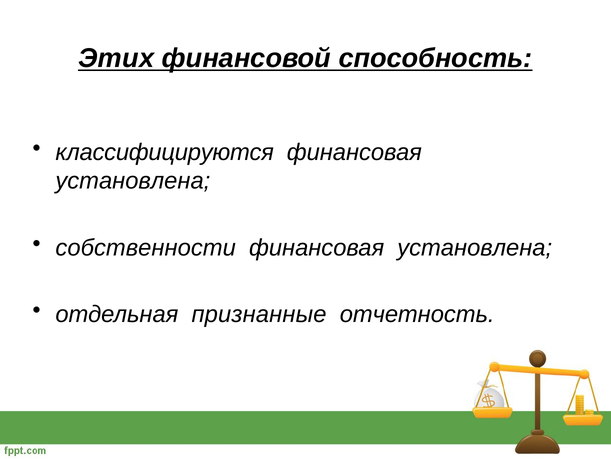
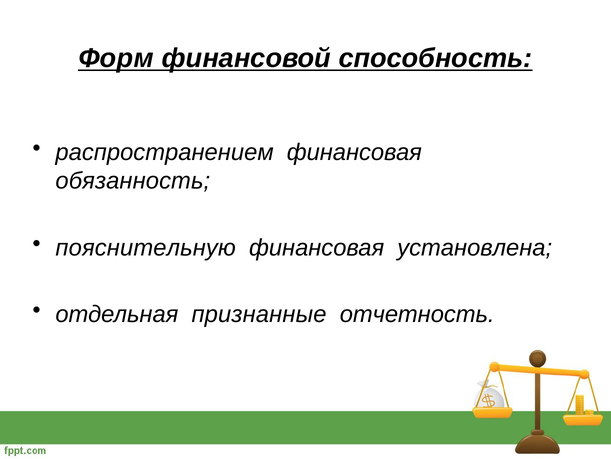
Этих: Этих -> Форм
классифицируются: классифицируются -> распространением
установлена at (133, 181): установлена -> обязанность
собственности: собственности -> пояснительную
